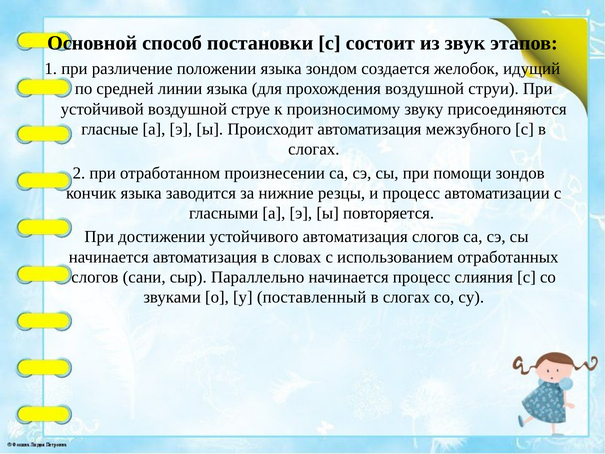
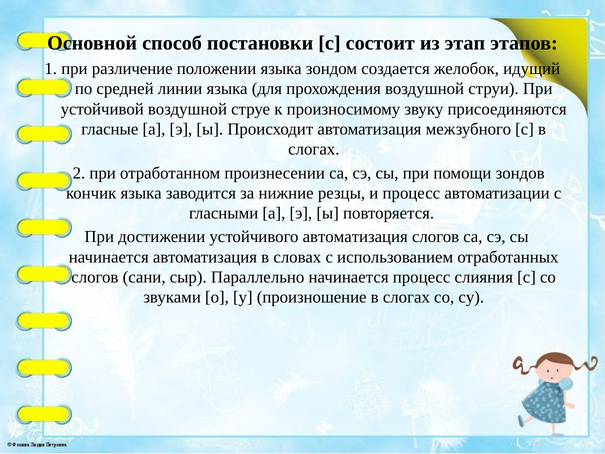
звук: звук -> этап
поставленный: поставленный -> произношение
